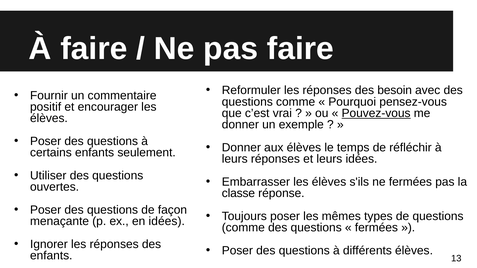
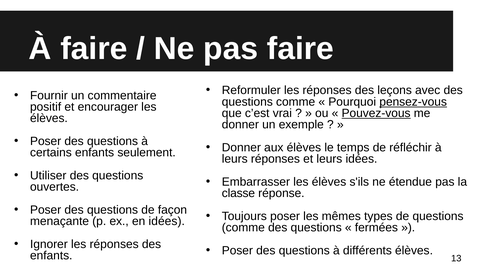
besoin: besoin -> leçons
pensez-vous underline: none -> present
ne fermées: fermées -> étendue
